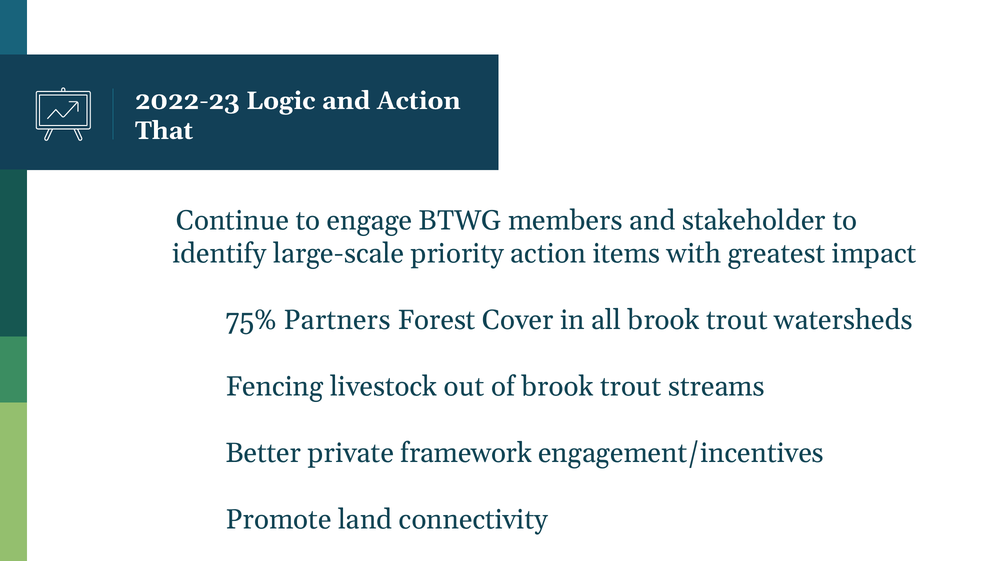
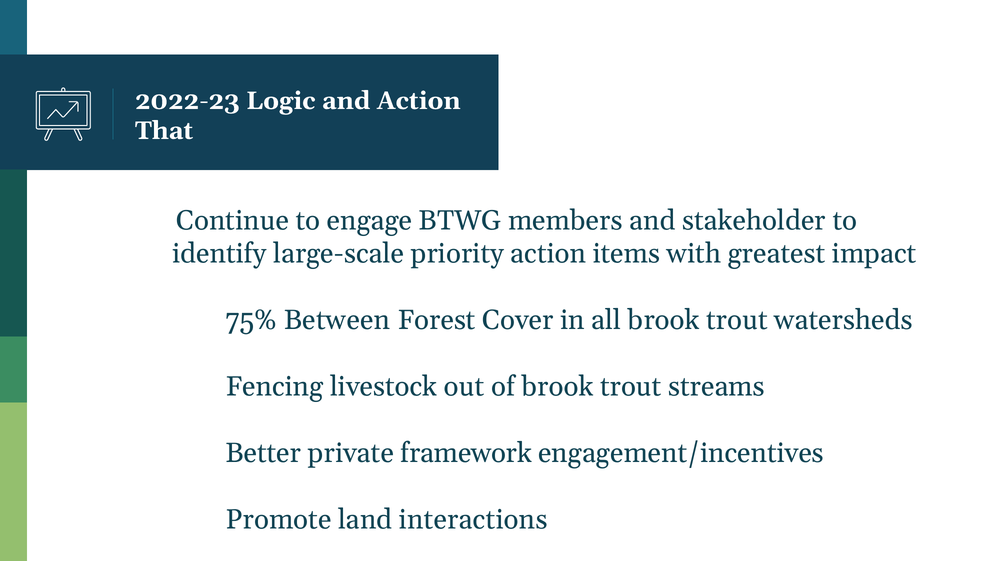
Partners: Partners -> Between
connectivity: connectivity -> interactions
